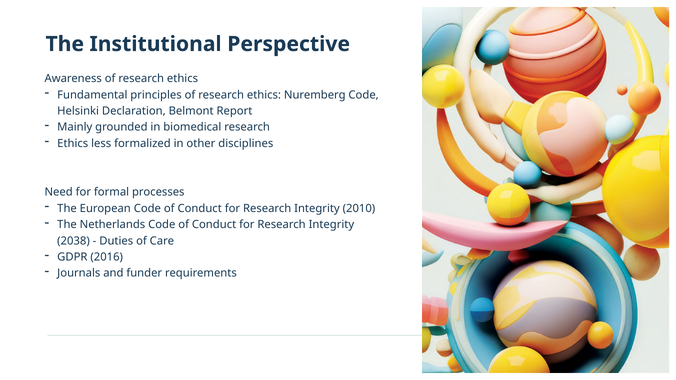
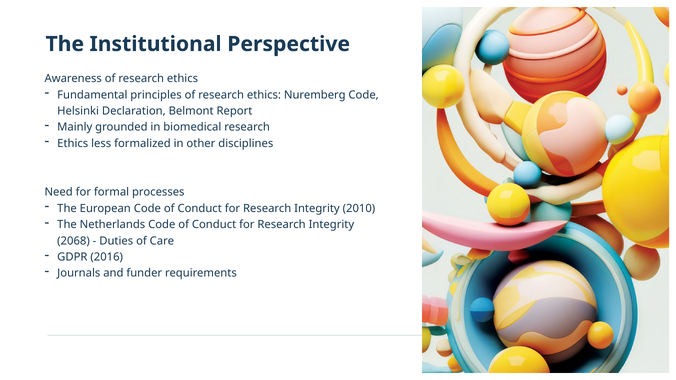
2038: 2038 -> 2068
